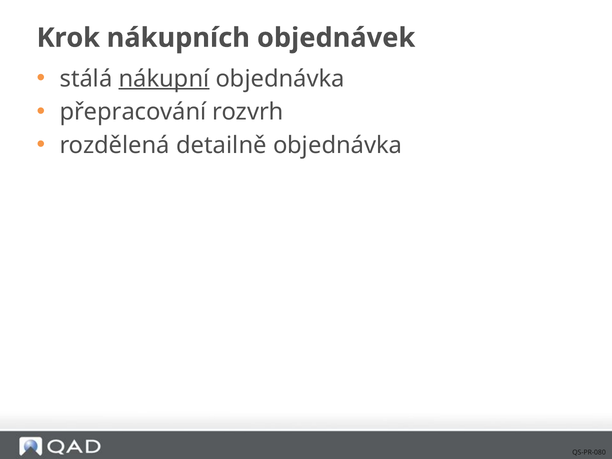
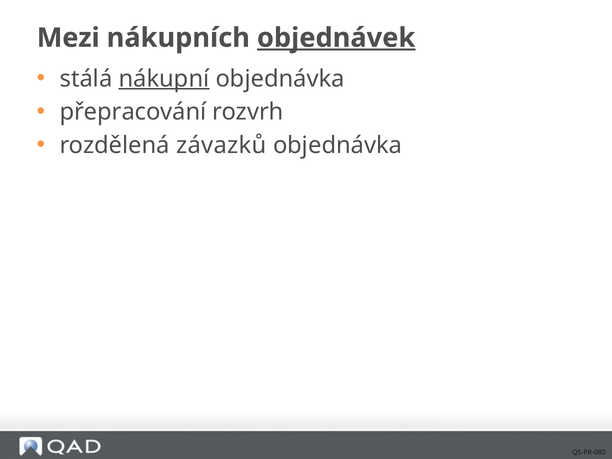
Krok: Krok -> Mezi
objednávek underline: none -> present
detailně: detailně -> závazků
